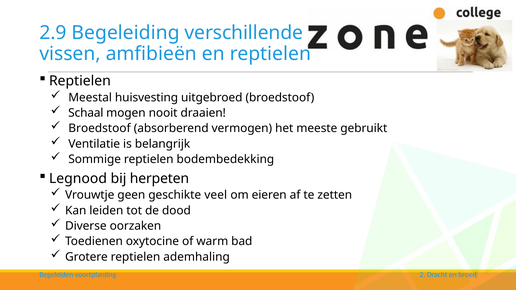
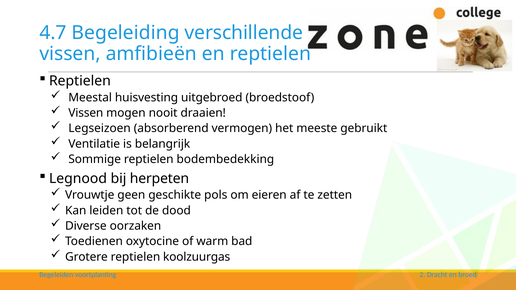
2.9: 2.9 -> 4.7
Schaal at (86, 113): Schaal -> Vissen
Broedstoof at (100, 128): Broedstoof -> Legseizoen
veel: veel -> pols
ademhaling: ademhaling -> koolzuurgas
